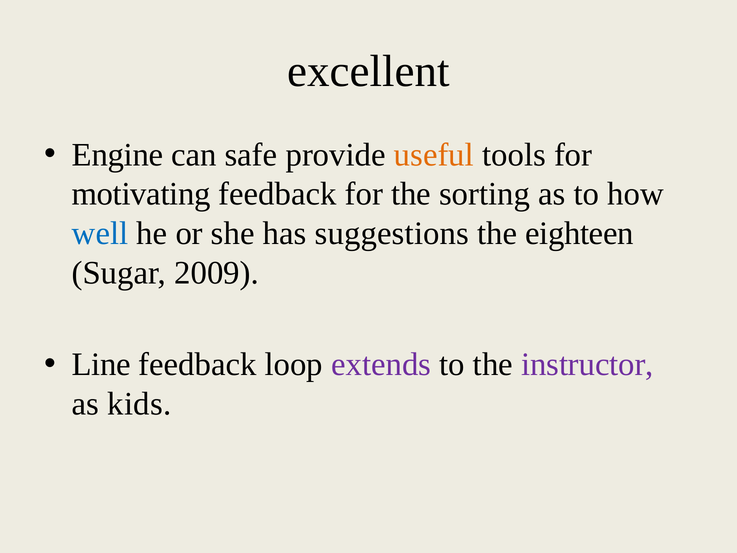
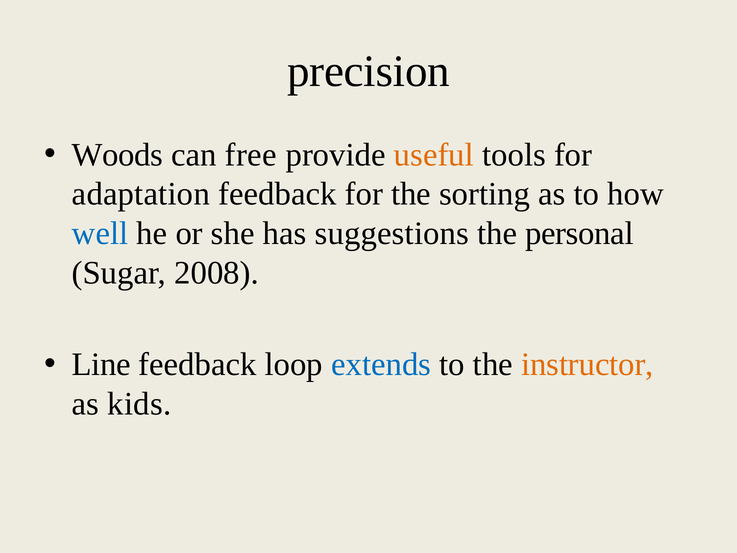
excellent: excellent -> precision
Engine: Engine -> Woods
safe: safe -> free
motivating: motivating -> adaptation
eighteen: eighteen -> personal
2009: 2009 -> 2008
extends colour: purple -> blue
instructor colour: purple -> orange
